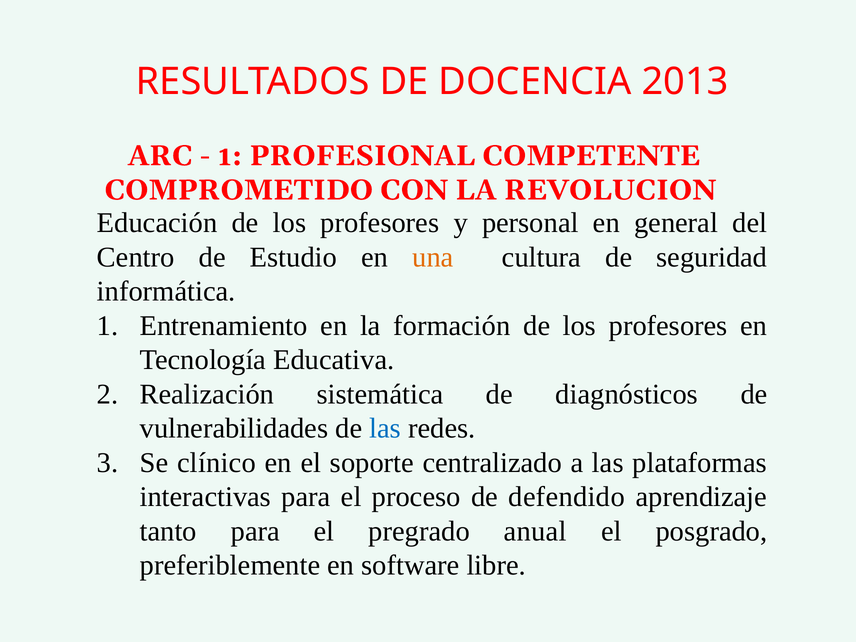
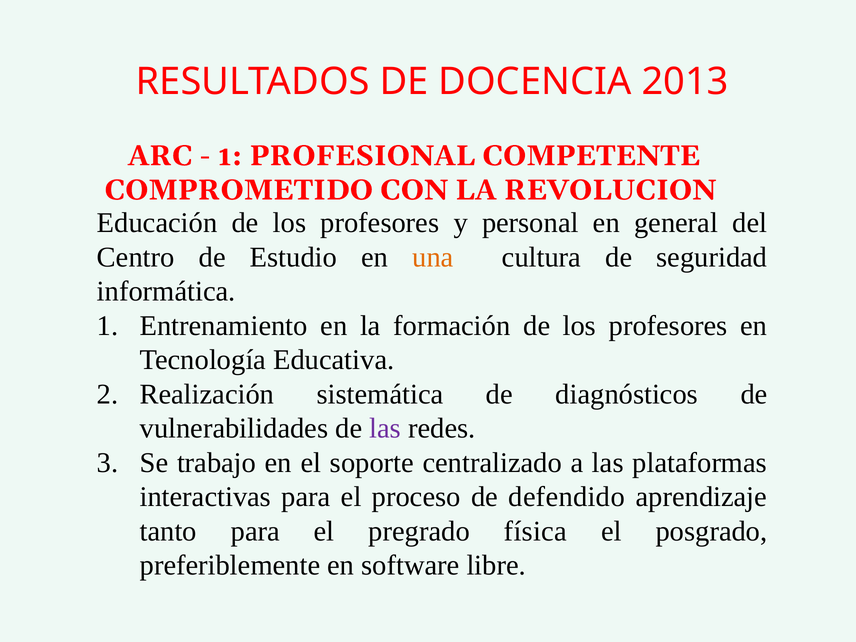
las at (385, 428) colour: blue -> purple
clínico: clínico -> trabajo
anual: anual -> física
